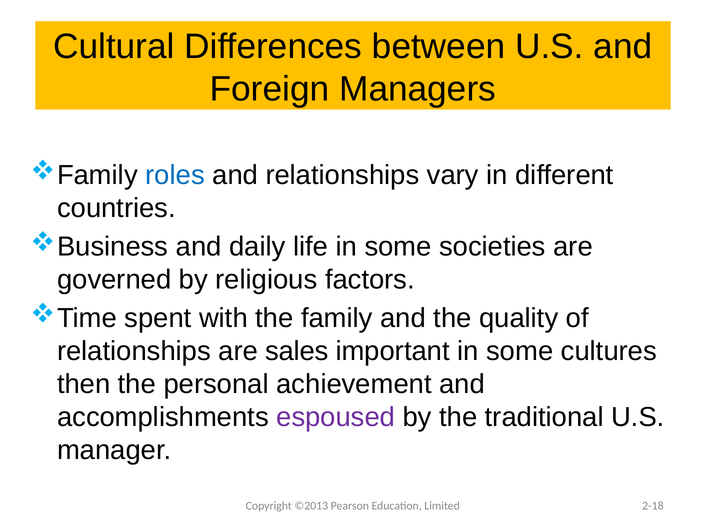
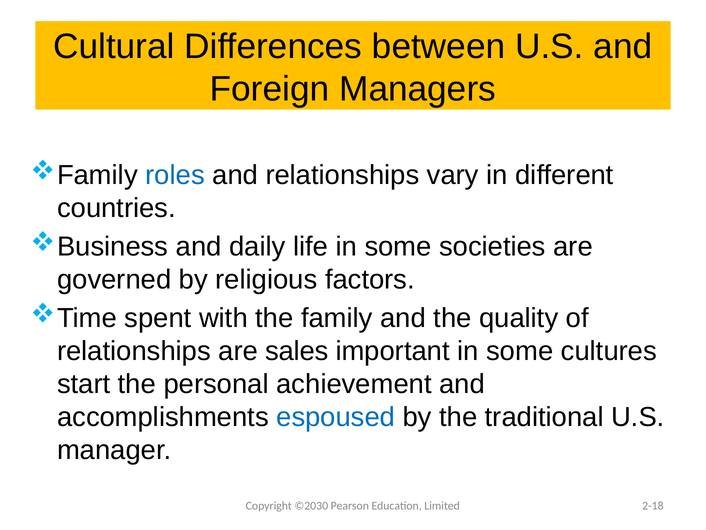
then: then -> start
espoused colour: purple -> blue
©2013: ©2013 -> ©2030
